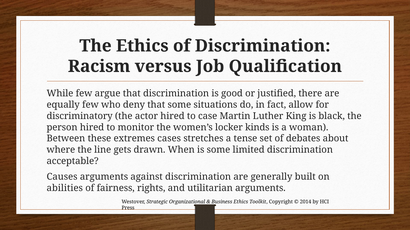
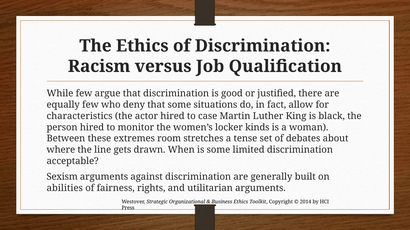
discriminatory: discriminatory -> characteristics
cases: cases -> room
Causes: Causes -> Sexism
